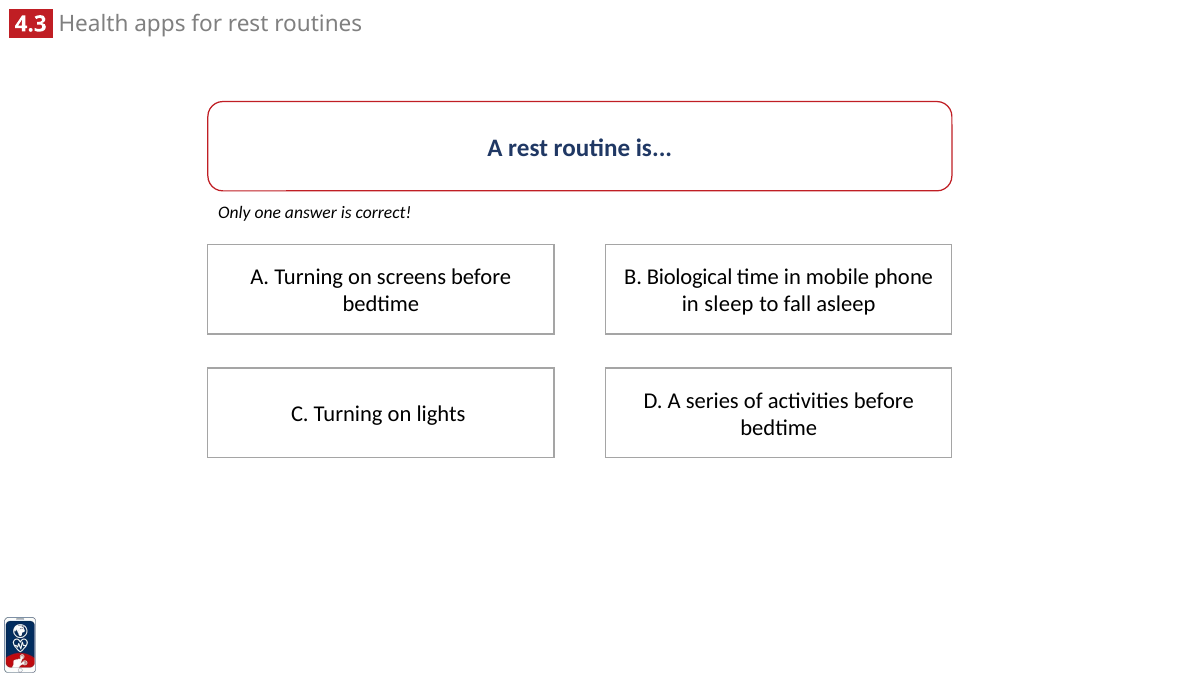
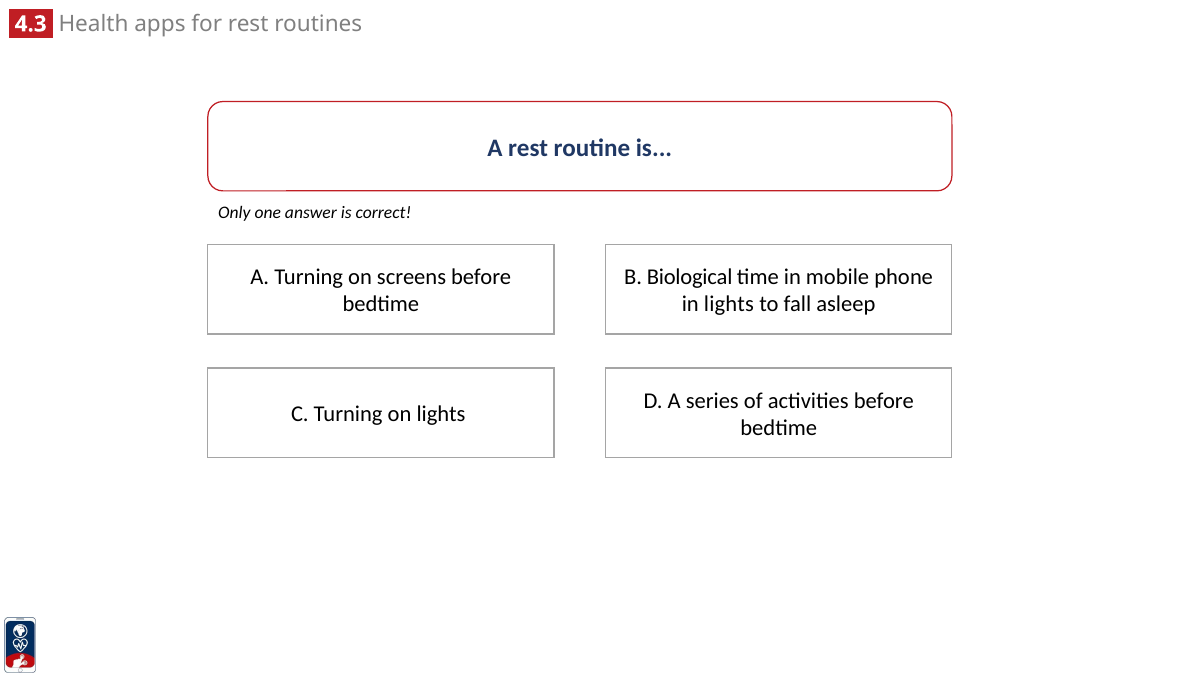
in sleep: sleep -> lights
